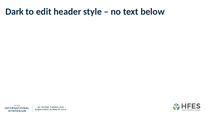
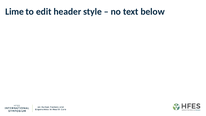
Dark: Dark -> Lime
